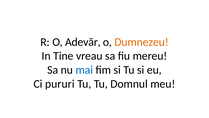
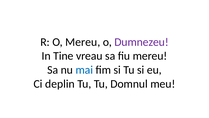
O Adevăr: Adevăr -> Mereu
Dumnezeu colour: orange -> purple
pururi: pururi -> deplin
